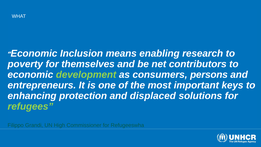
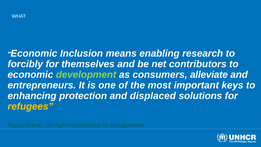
poverty: poverty -> forcibly
persons: persons -> alleviate
refugees colour: light green -> yellow
